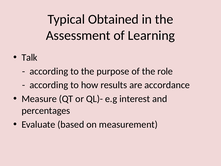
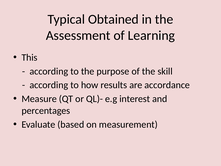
Talk: Talk -> This
role: role -> skill
